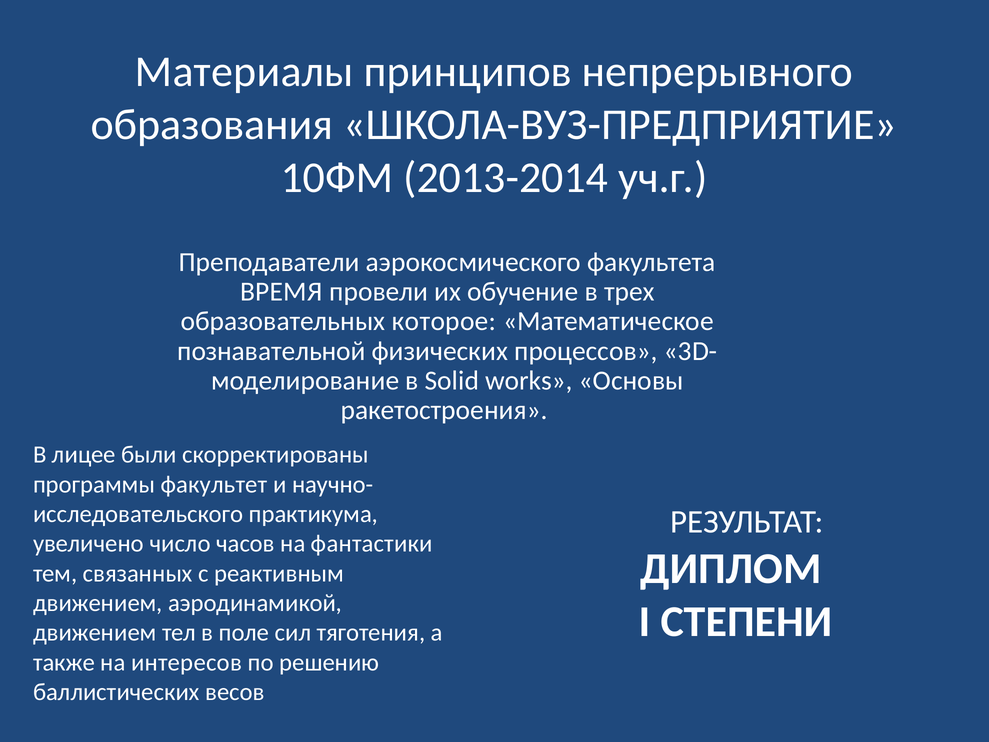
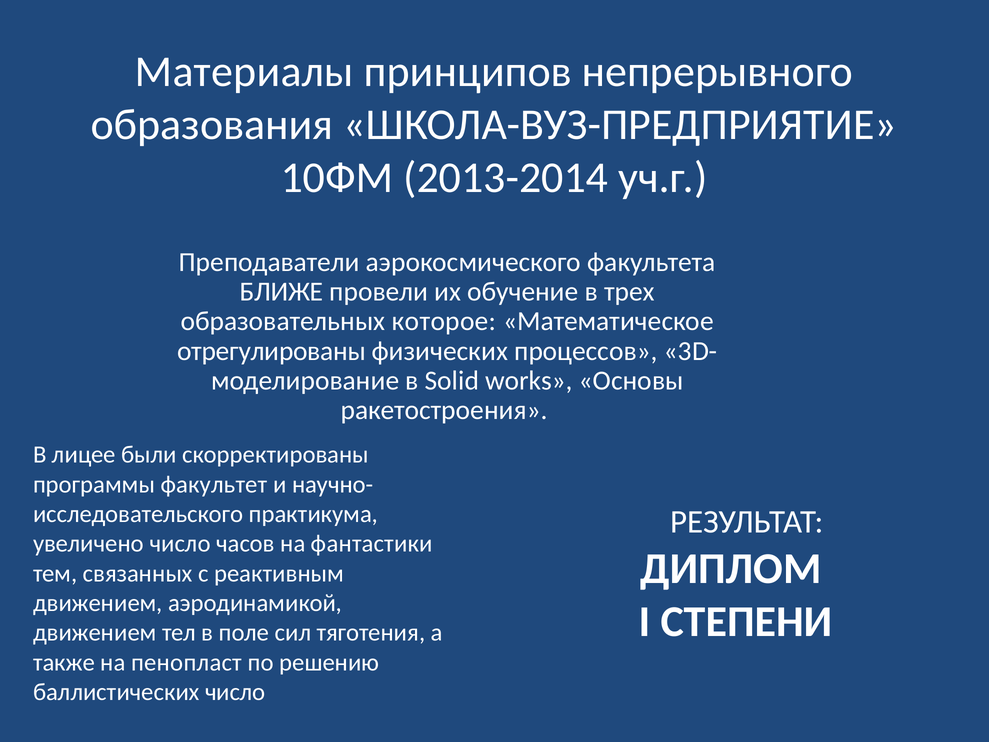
ВРЕМЯ: ВРЕМЯ -> БЛИЖЕ
познавательной: познавательной -> отрегулированы
интересов: интересов -> пенопласт
баллистических весов: весов -> число
